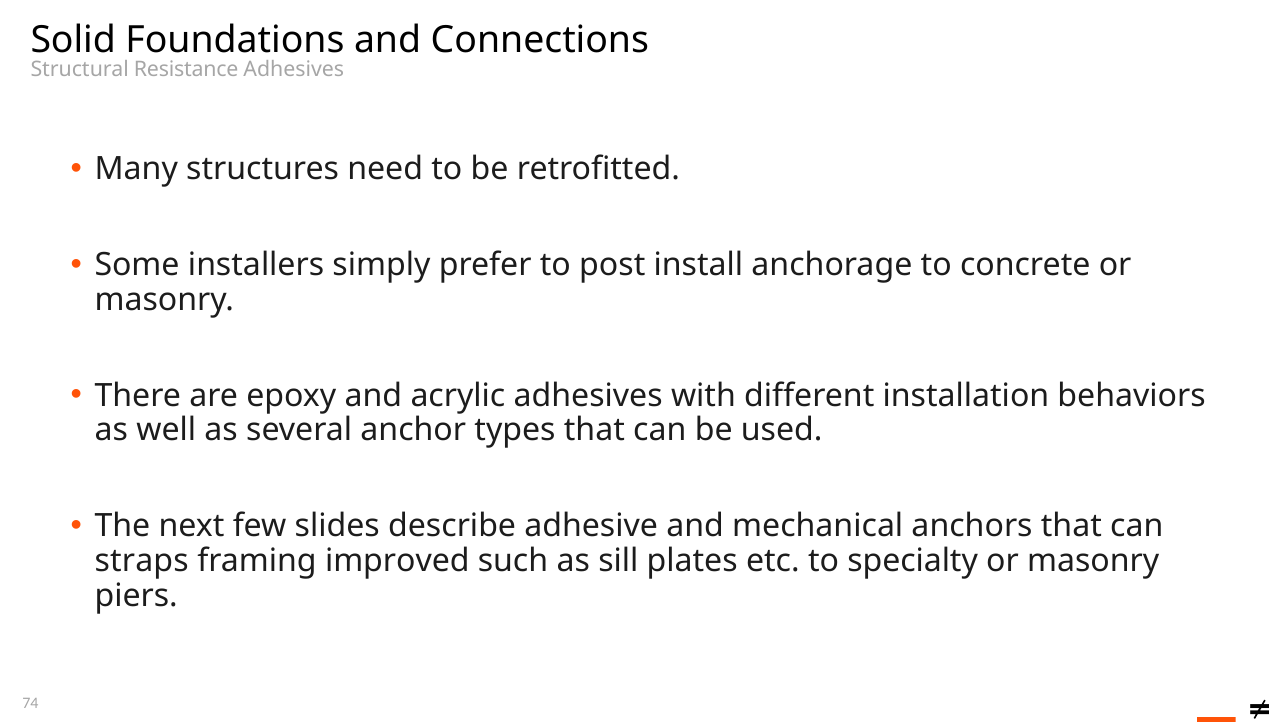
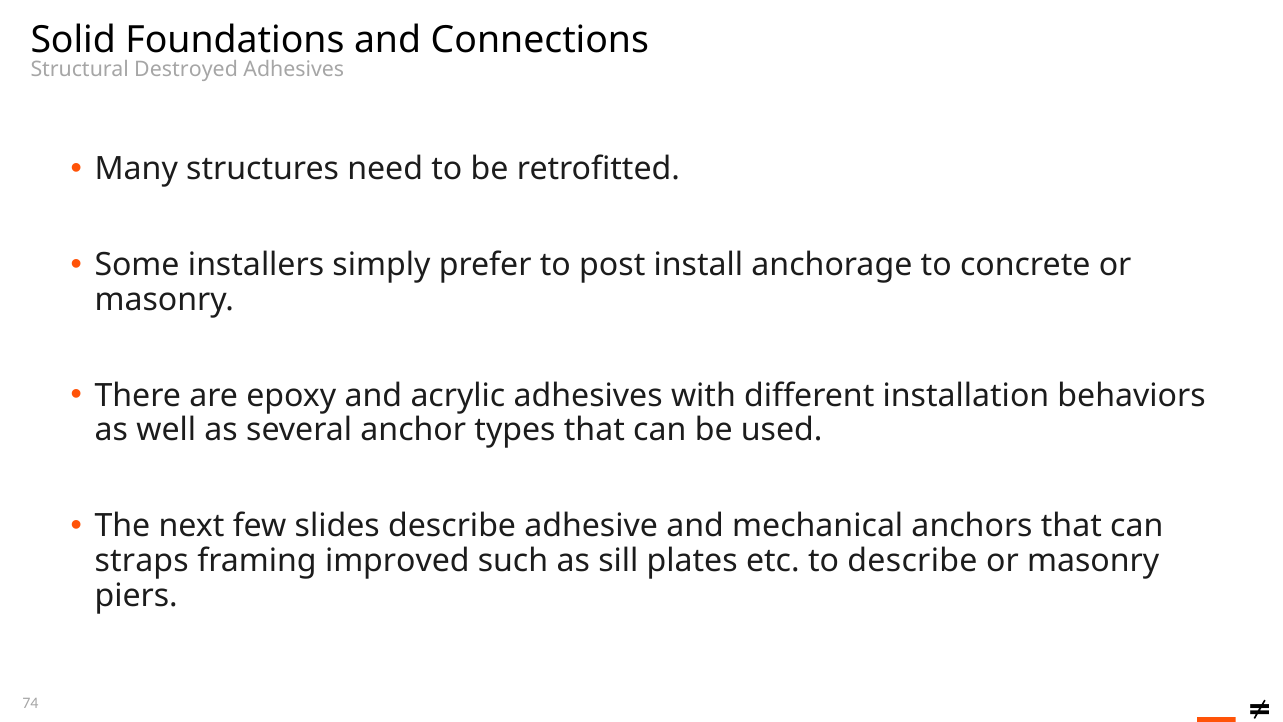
Resistance: Resistance -> Destroyed
to specialty: specialty -> describe
